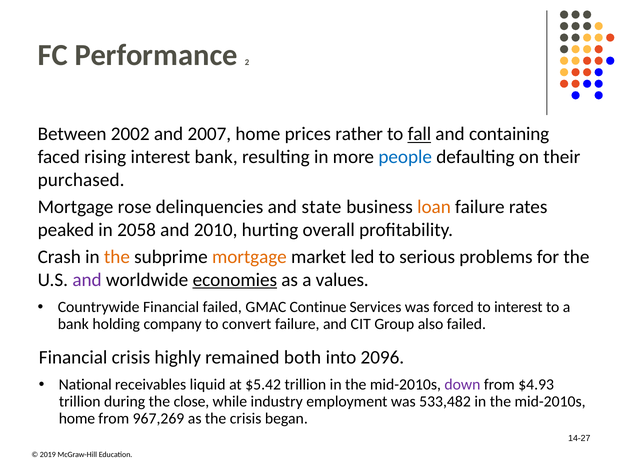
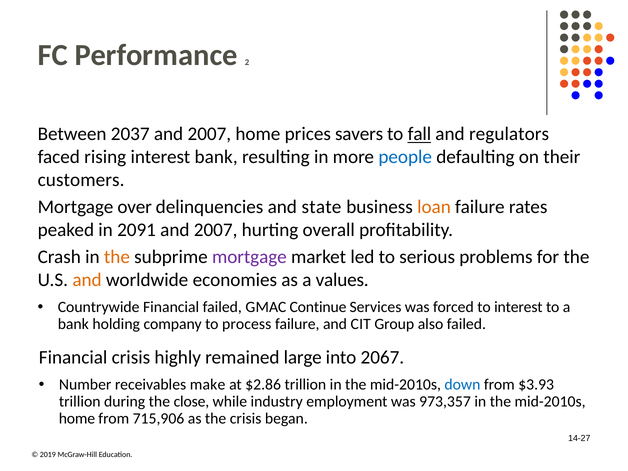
2002: 2002 -> 2037
rather: rather -> savers
containing: containing -> regulators
purchased: purchased -> customers
rose: rose -> over
2058: 2058 -> 2091
2010 at (216, 230): 2010 -> 2007
mortgage at (249, 257) colour: orange -> purple
and at (87, 280) colour: purple -> orange
economies underline: present -> none
convert: convert -> process
both: both -> large
2096: 2096 -> 2067
National: National -> Number
liquid: liquid -> make
$5.42: $5.42 -> $2.86
down colour: purple -> blue
$4.93: $4.93 -> $3.93
533,482: 533,482 -> 973,357
967,269: 967,269 -> 715,906
